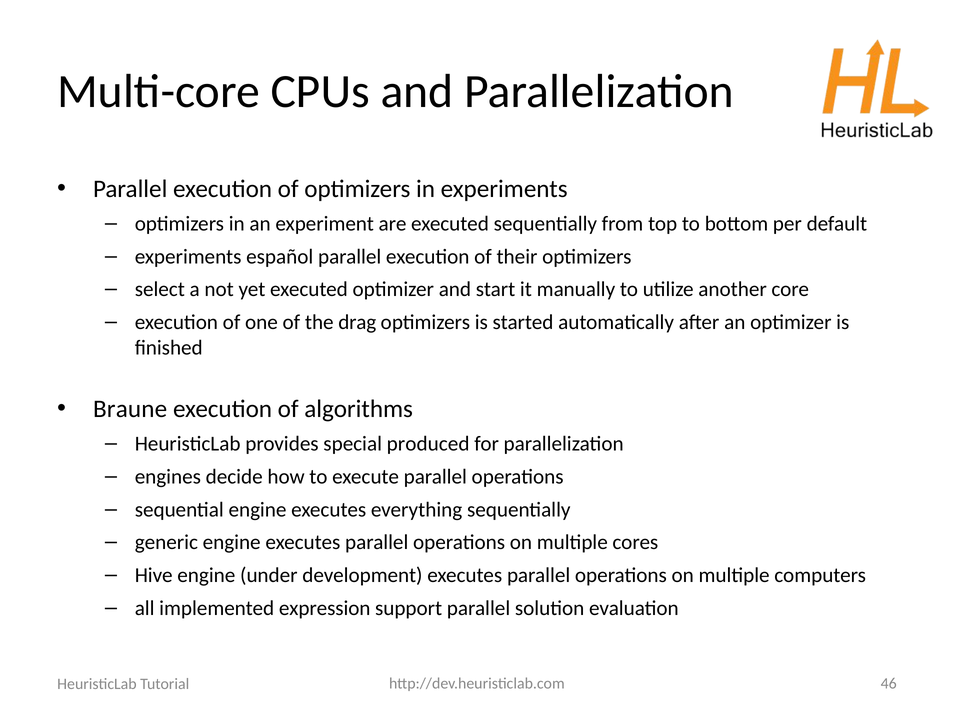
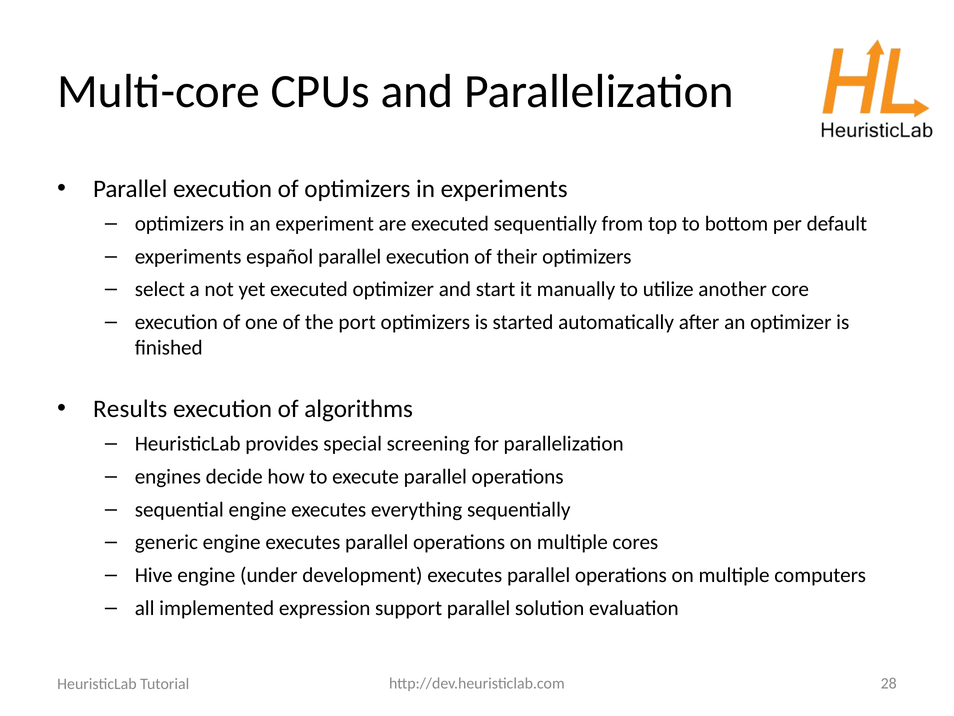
drag: drag -> port
Braune: Braune -> Results
produced: produced -> screening
46: 46 -> 28
